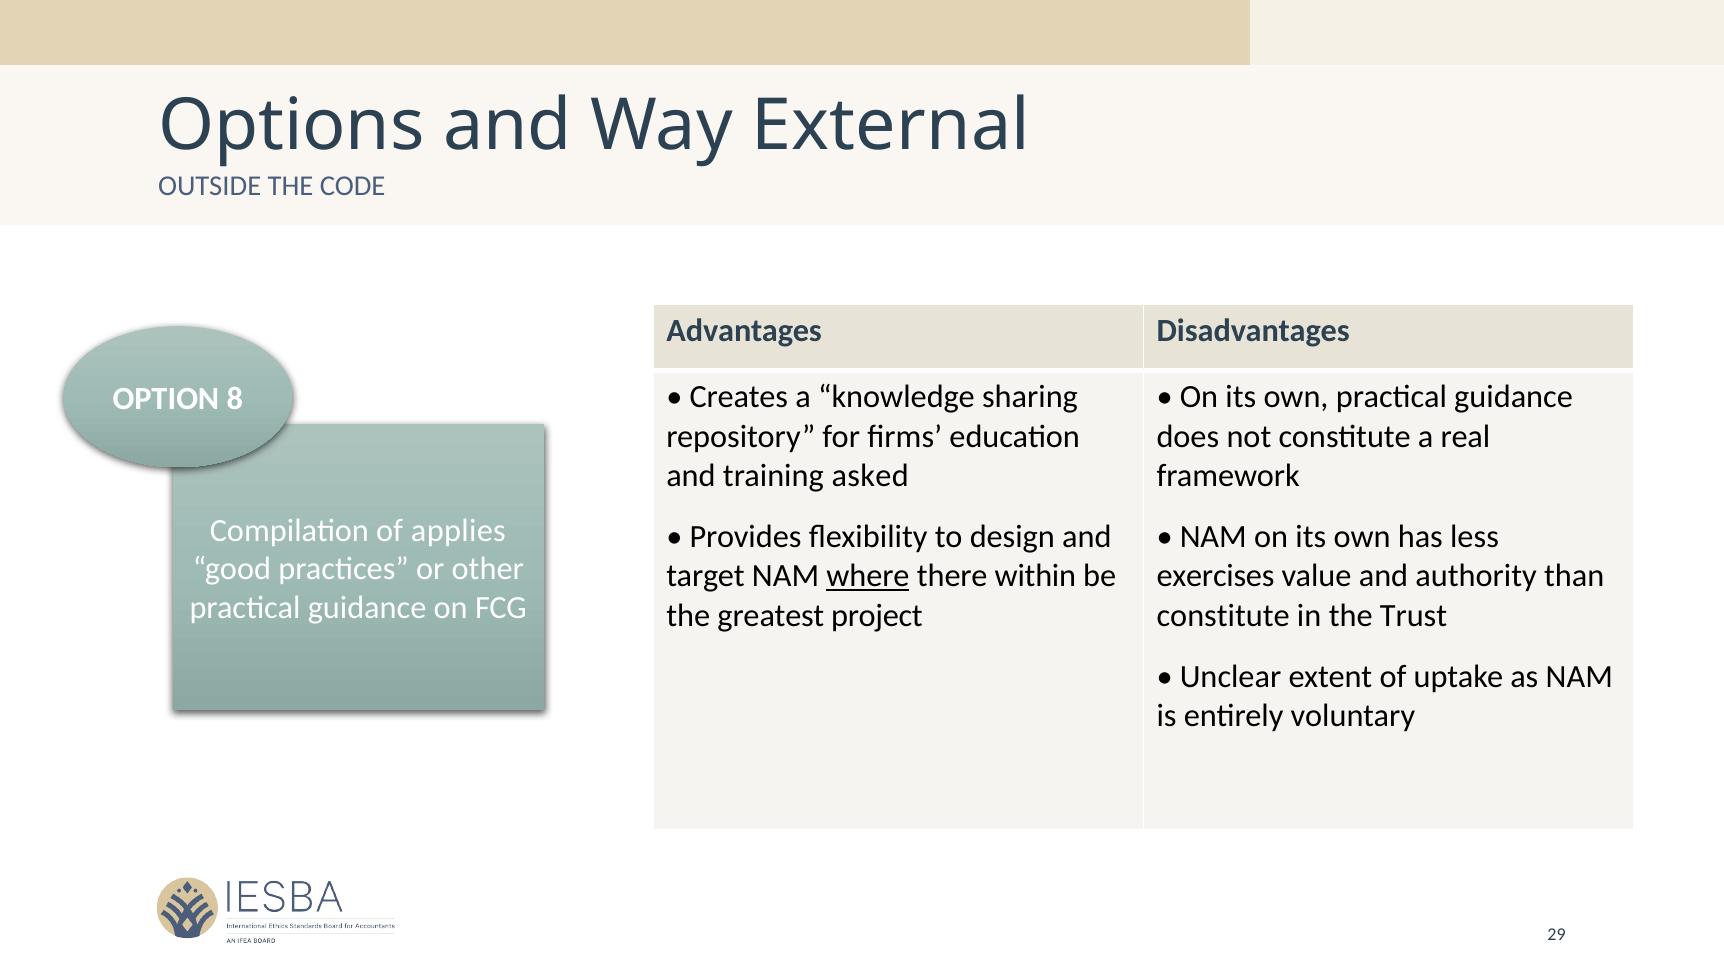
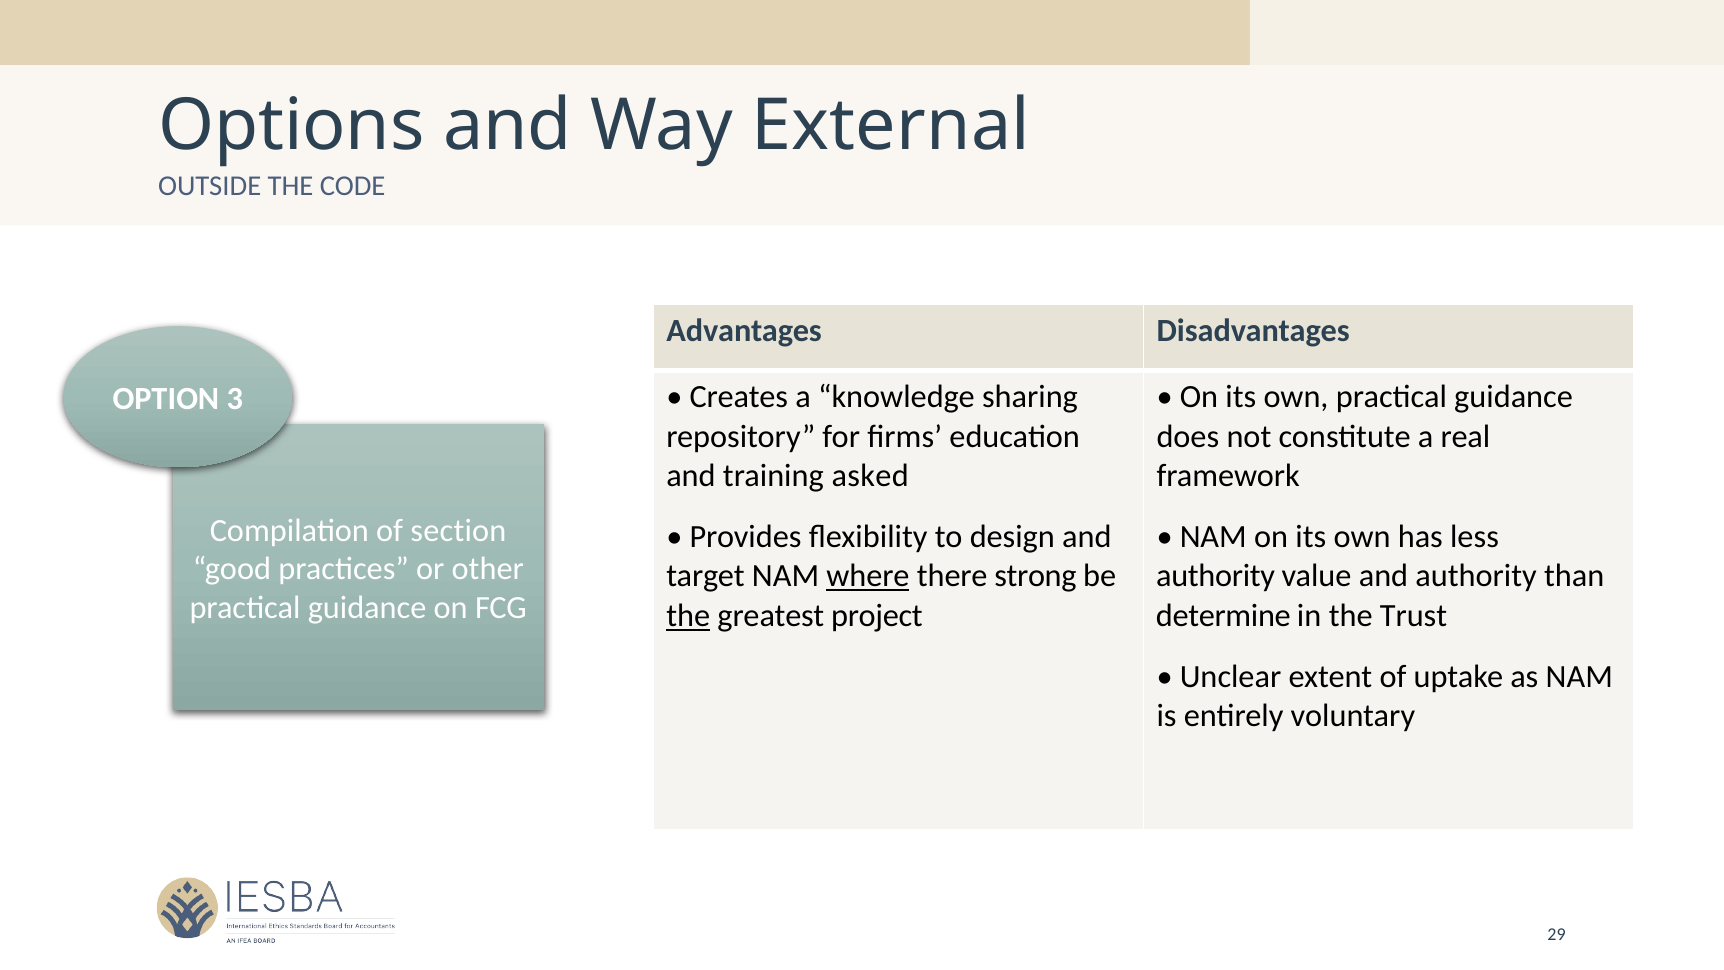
8: 8 -> 3
applies: applies -> section
within: within -> strong
exercises at (1216, 576): exercises -> authority
the at (688, 616) underline: none -> present
constitute at (1223, 616): constitute -> determine
